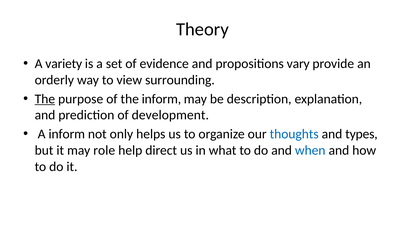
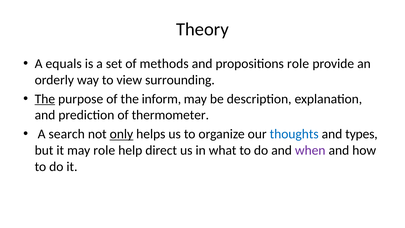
variety: variety -> equals
evidence: evidence -> methods
propositions vary: vary -> role
development: development -> thermometer
A inform: inform -> search
only underline: none -> present
when colour: blue -> purple
